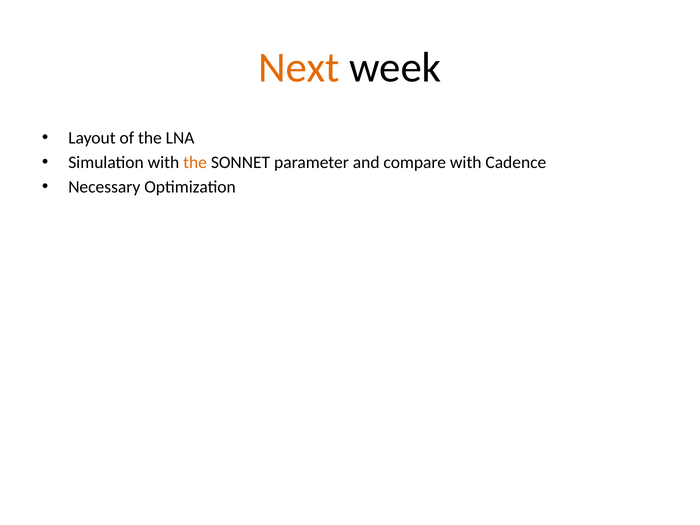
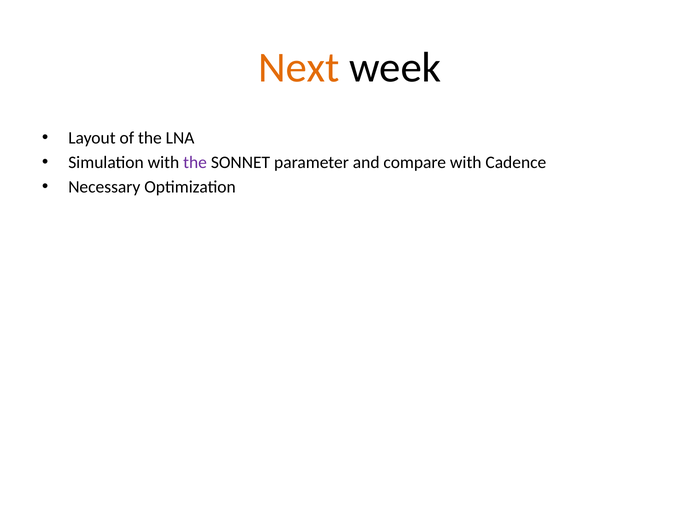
the at (195, 162) colour: orange -> purple
